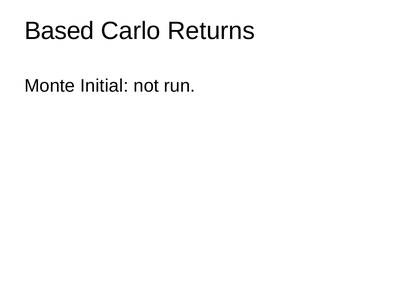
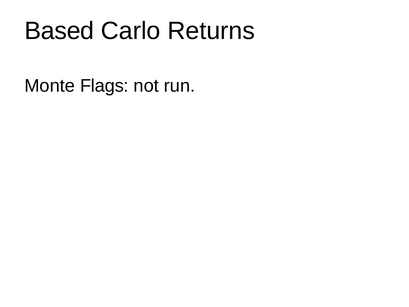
Initial: Initial -> Flags
